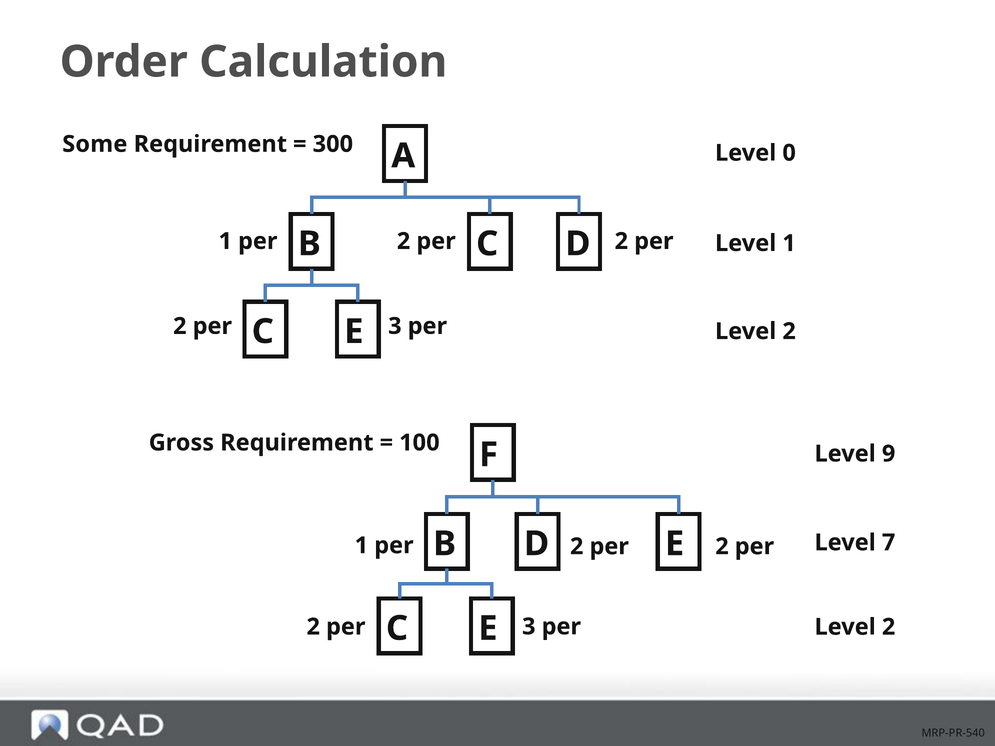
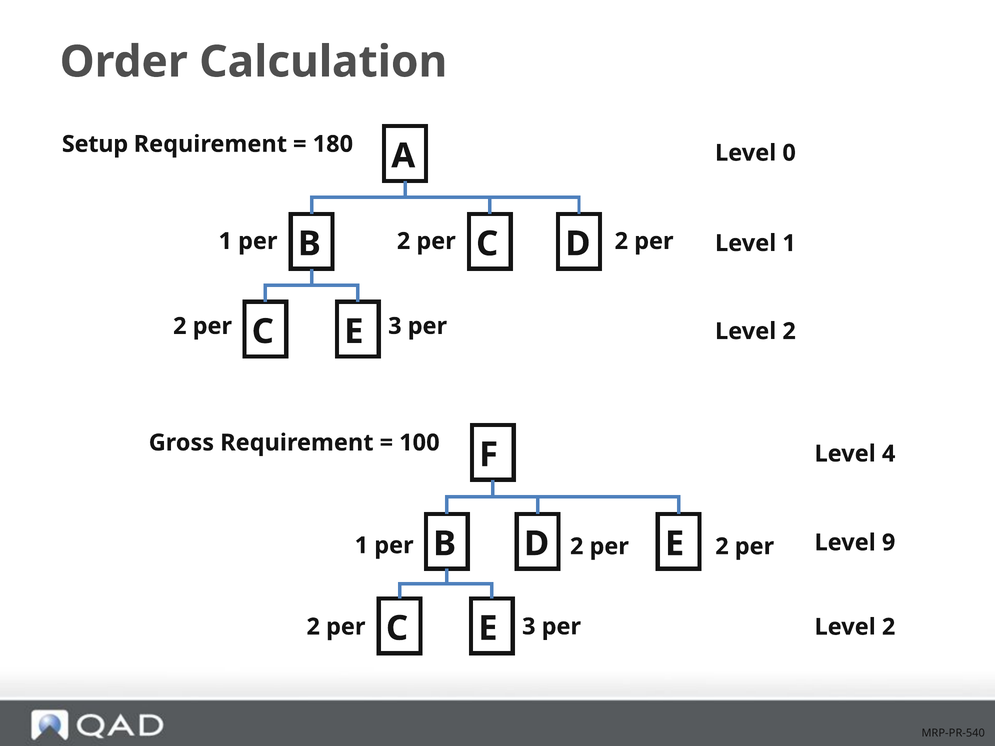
Some: Some -> Setup
300: 300 -> 180
9: 9 -> 4
7: 7 -> 9
